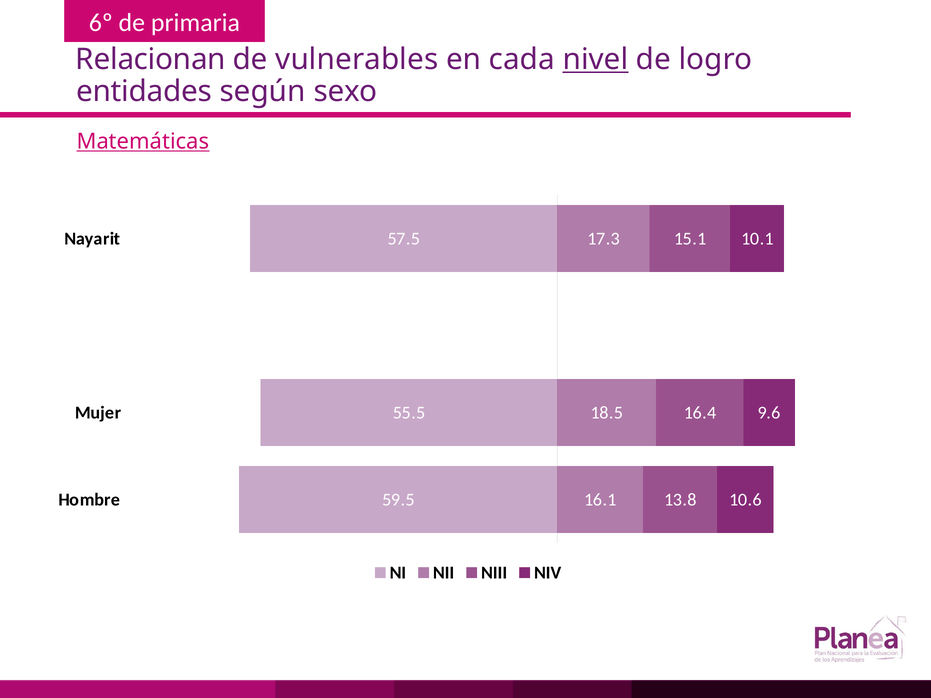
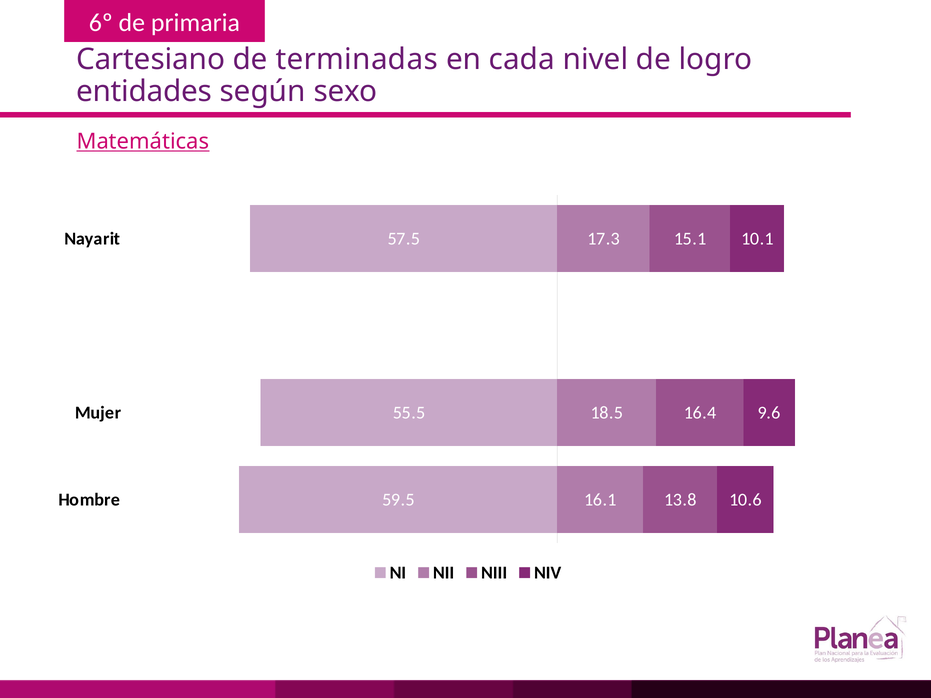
Relacionan: Relacionan -> Cartesiano
vulnerables: vulnerables -> terminadas
nivel underline: present -> none
